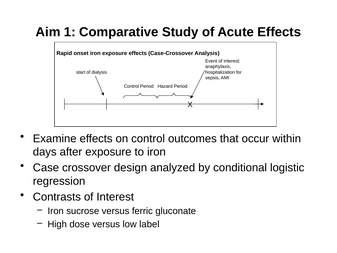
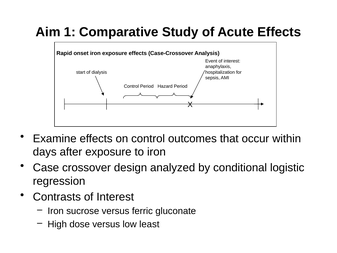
label: label -> least
